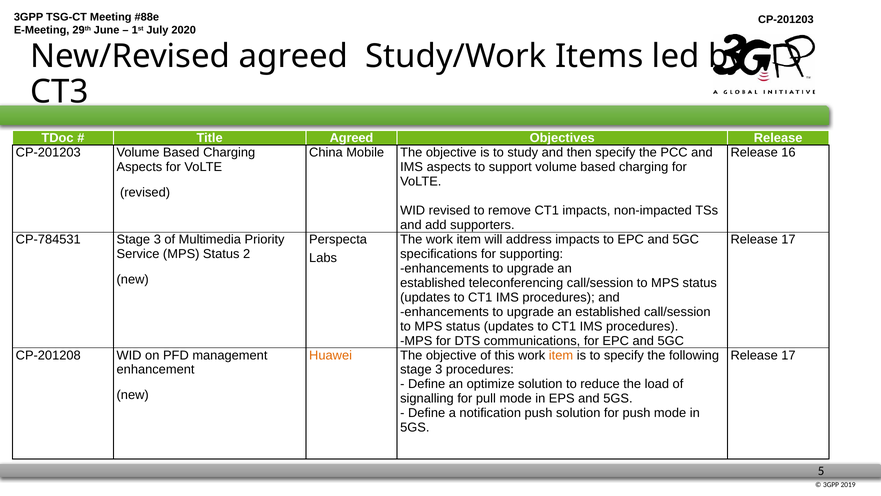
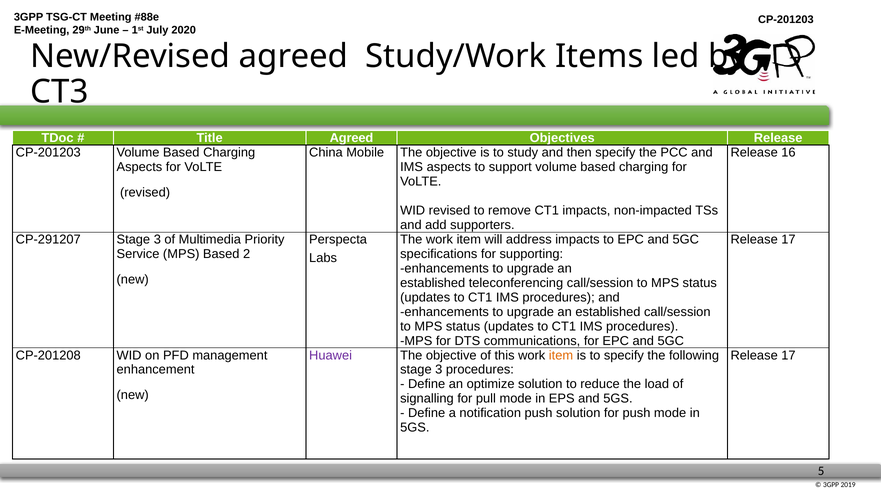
CP-784531: CP-784531 -> CP-291207
Service MPS Status: Status -> Based
Huawei colour: orange -> purple
